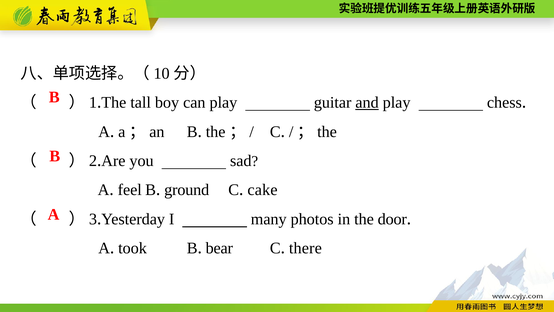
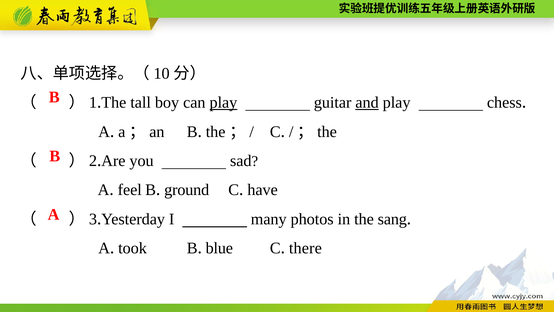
play at (223, 102) underline: none -> present
cake: cake -> have
door: door -> sang
bear: bear -> blue
